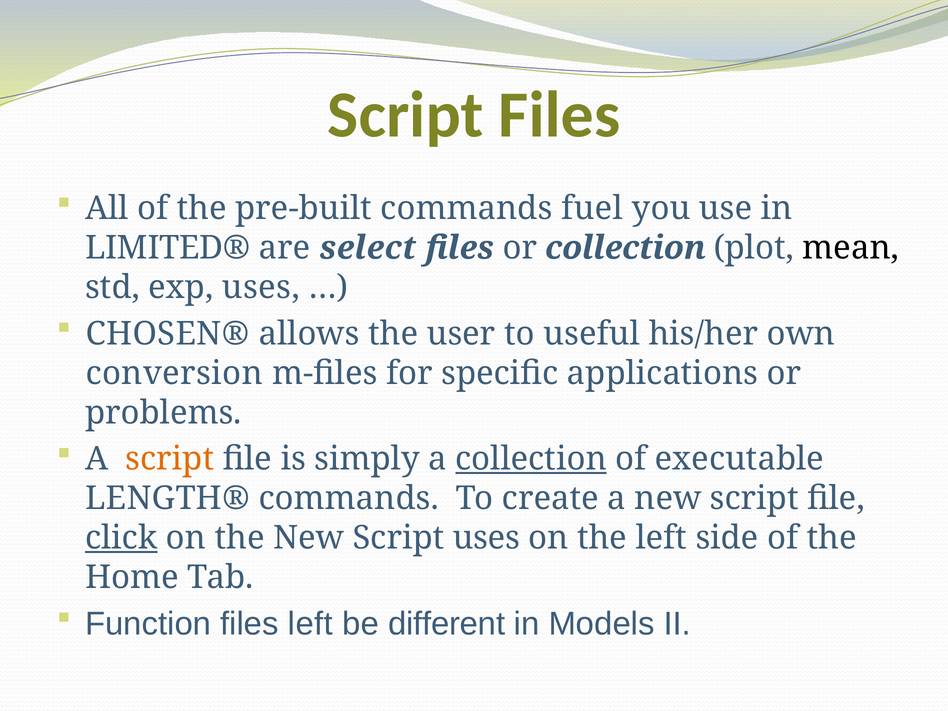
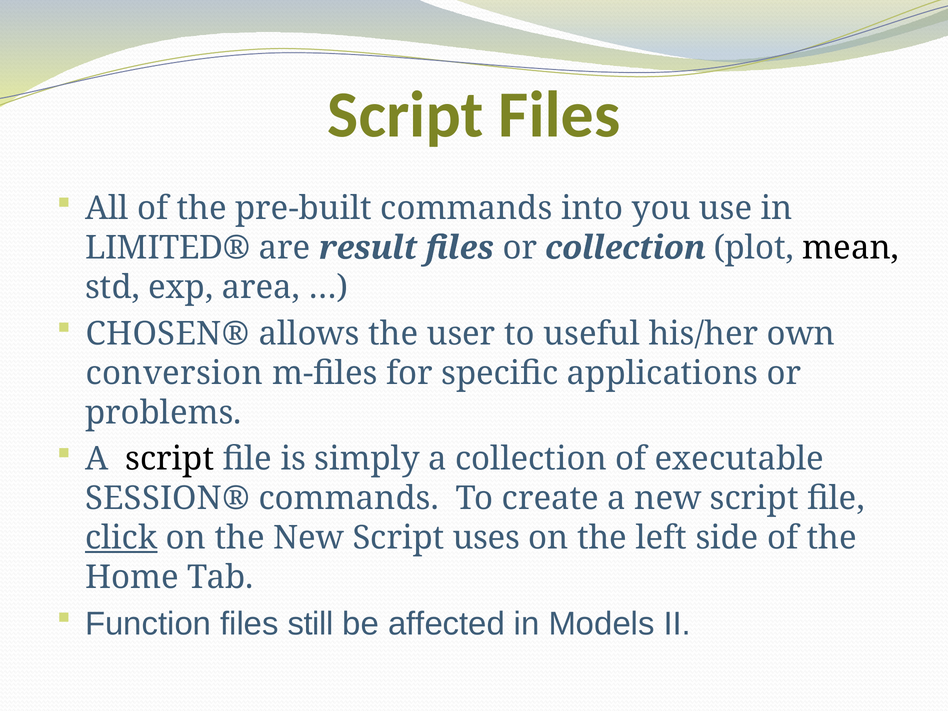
fuel: fuel -> into
select: select -> result
exp uses: uses -> area
script at (170, 459) colour: orange -> black
collection at (531, 459) underline: present -> none
LENGTH®: LENGTH® -> SESSION®
files left: left -> still
different: different -> affected
